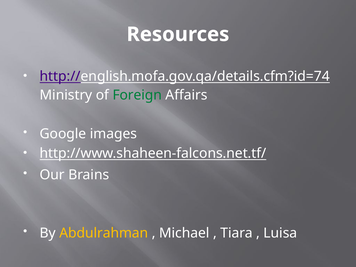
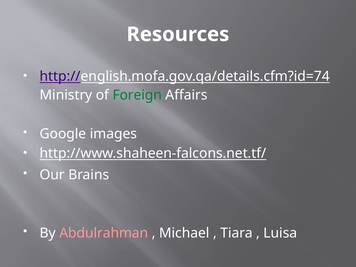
Abdulrahman colour: yellow -> pink
